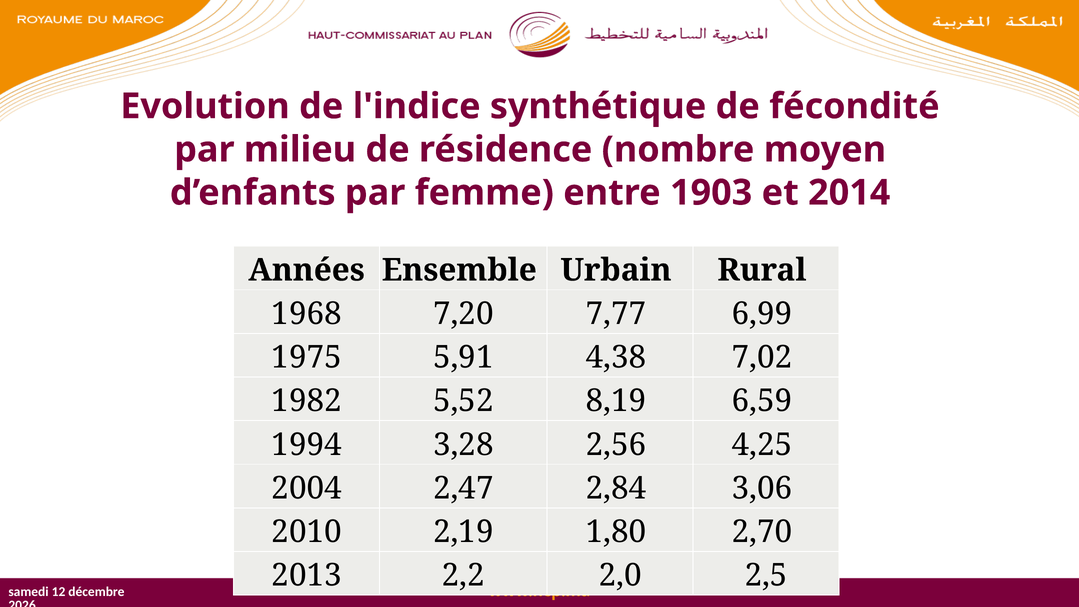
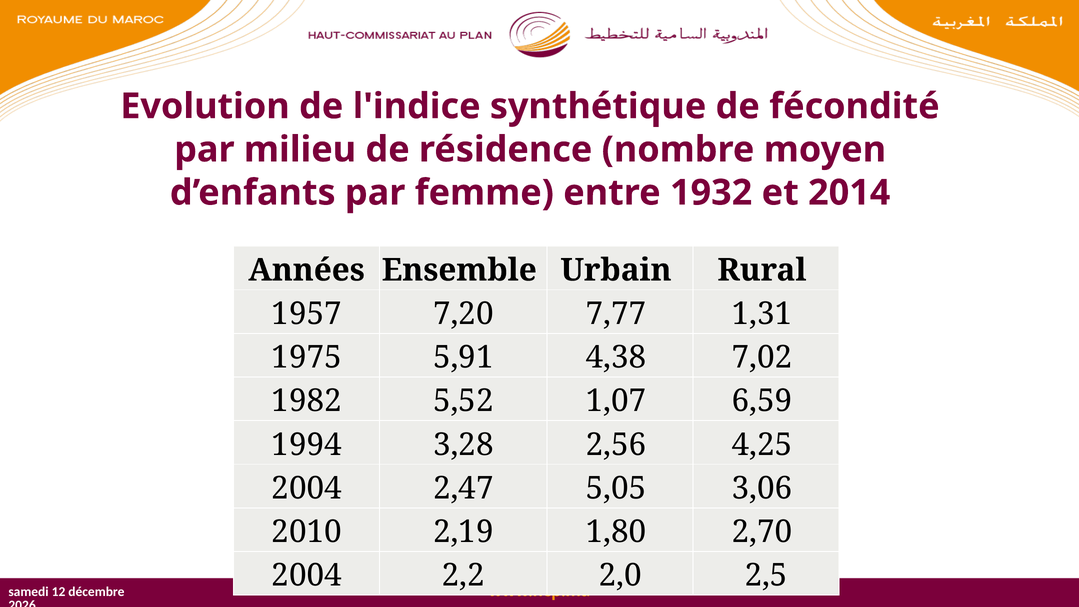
1903: 1903 -> 1932
1968: 1968 -> 1957
6,99: 6,99 -> 1,31
8,19: 8,19 -> 1,07
2,84: 2,84 -> 5,05
2013 at (307, 575): 2013 -> 2004
